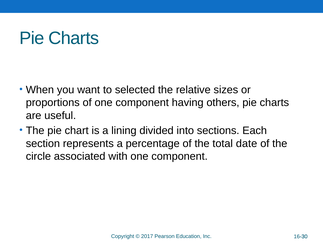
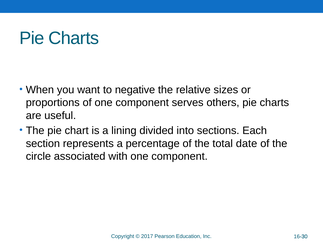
selected: selected -> negative
having: having -> serves
